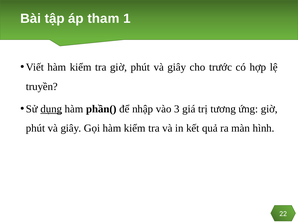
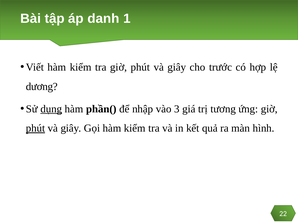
tham: tham -> danh
truyền: truyền -> dương
phút at (36, 128) underline: none -> present
